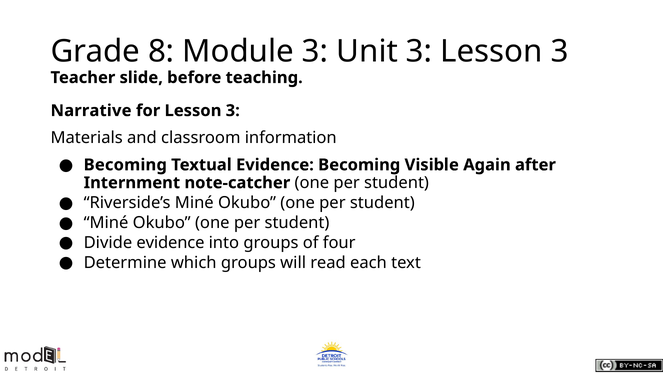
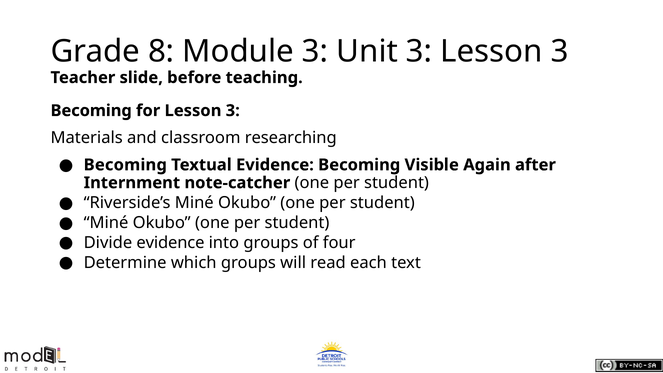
Narrative at (91, 111): Narrative -> Becoming
information: information -> researching
